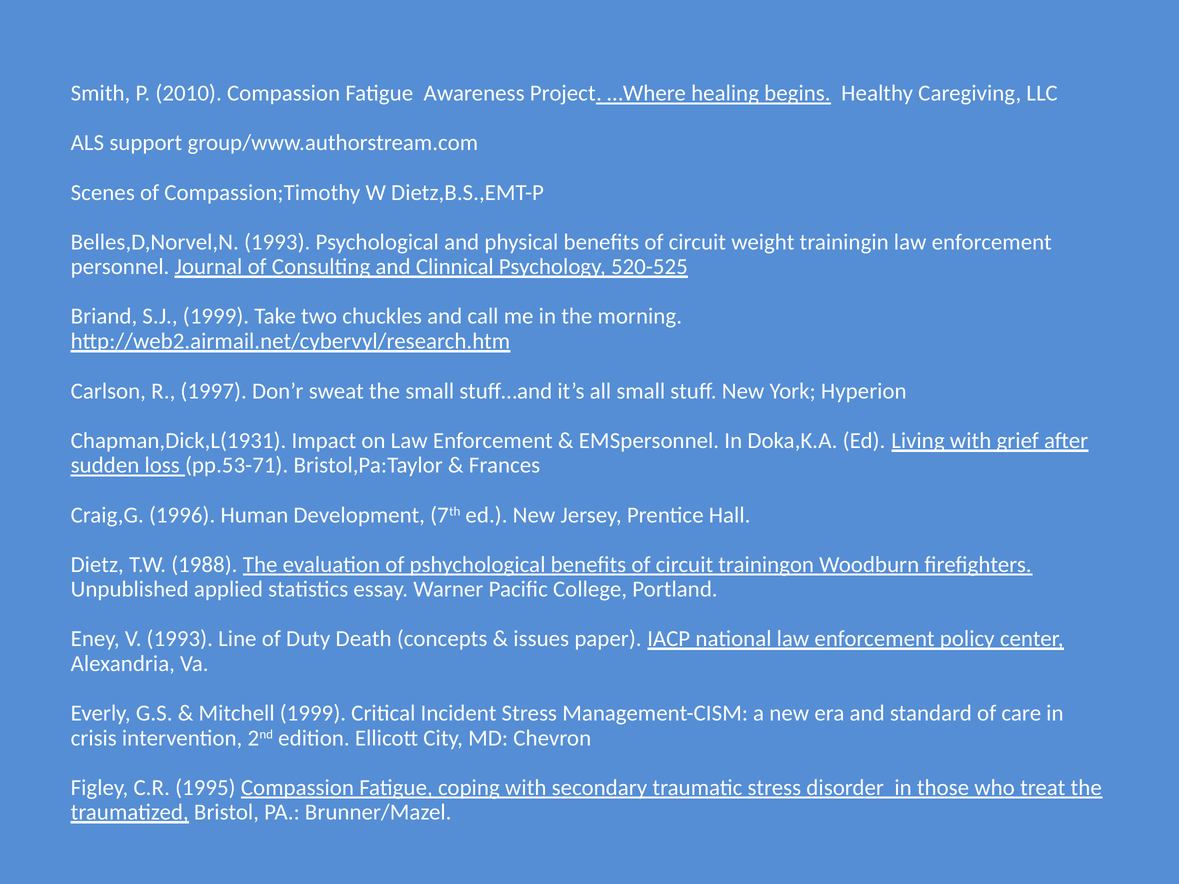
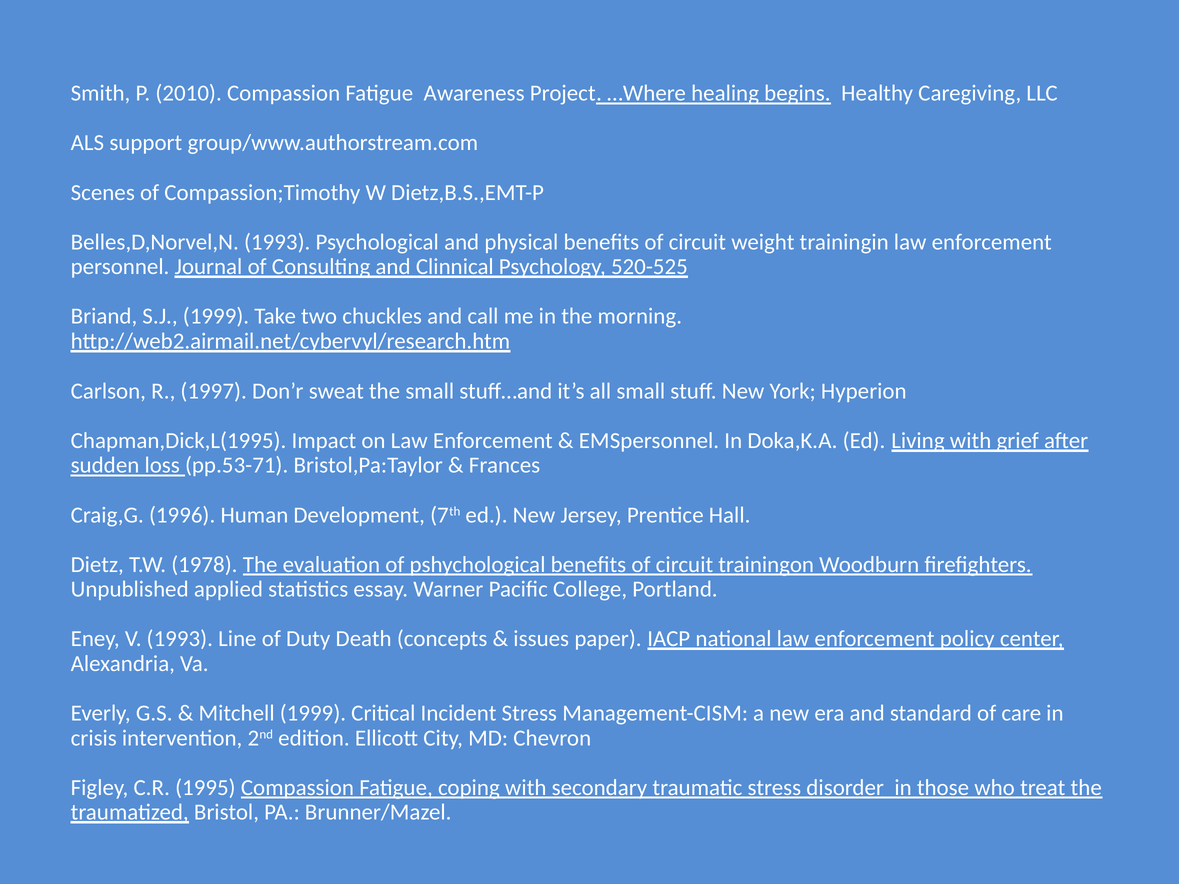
Chapman,Dick,L(1931: Chapman,Dick,L(1931 -> Chapman,Dick,L(1995
1988: 1988 -> 1978
